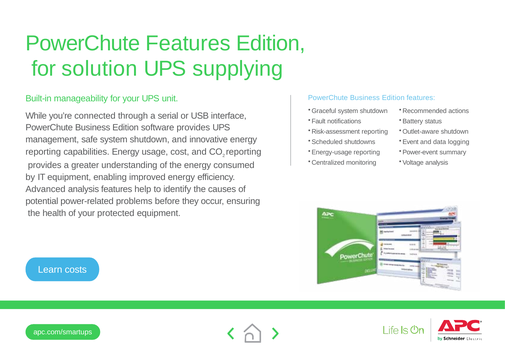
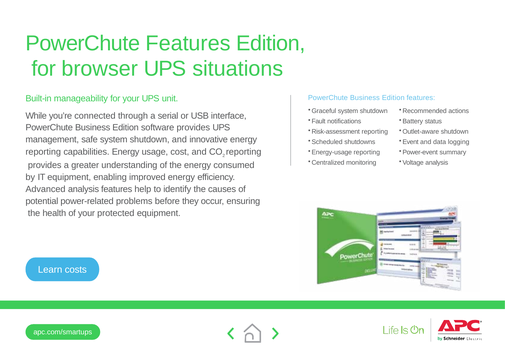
solution: solution -> browser
supplying: supplying -> situations
